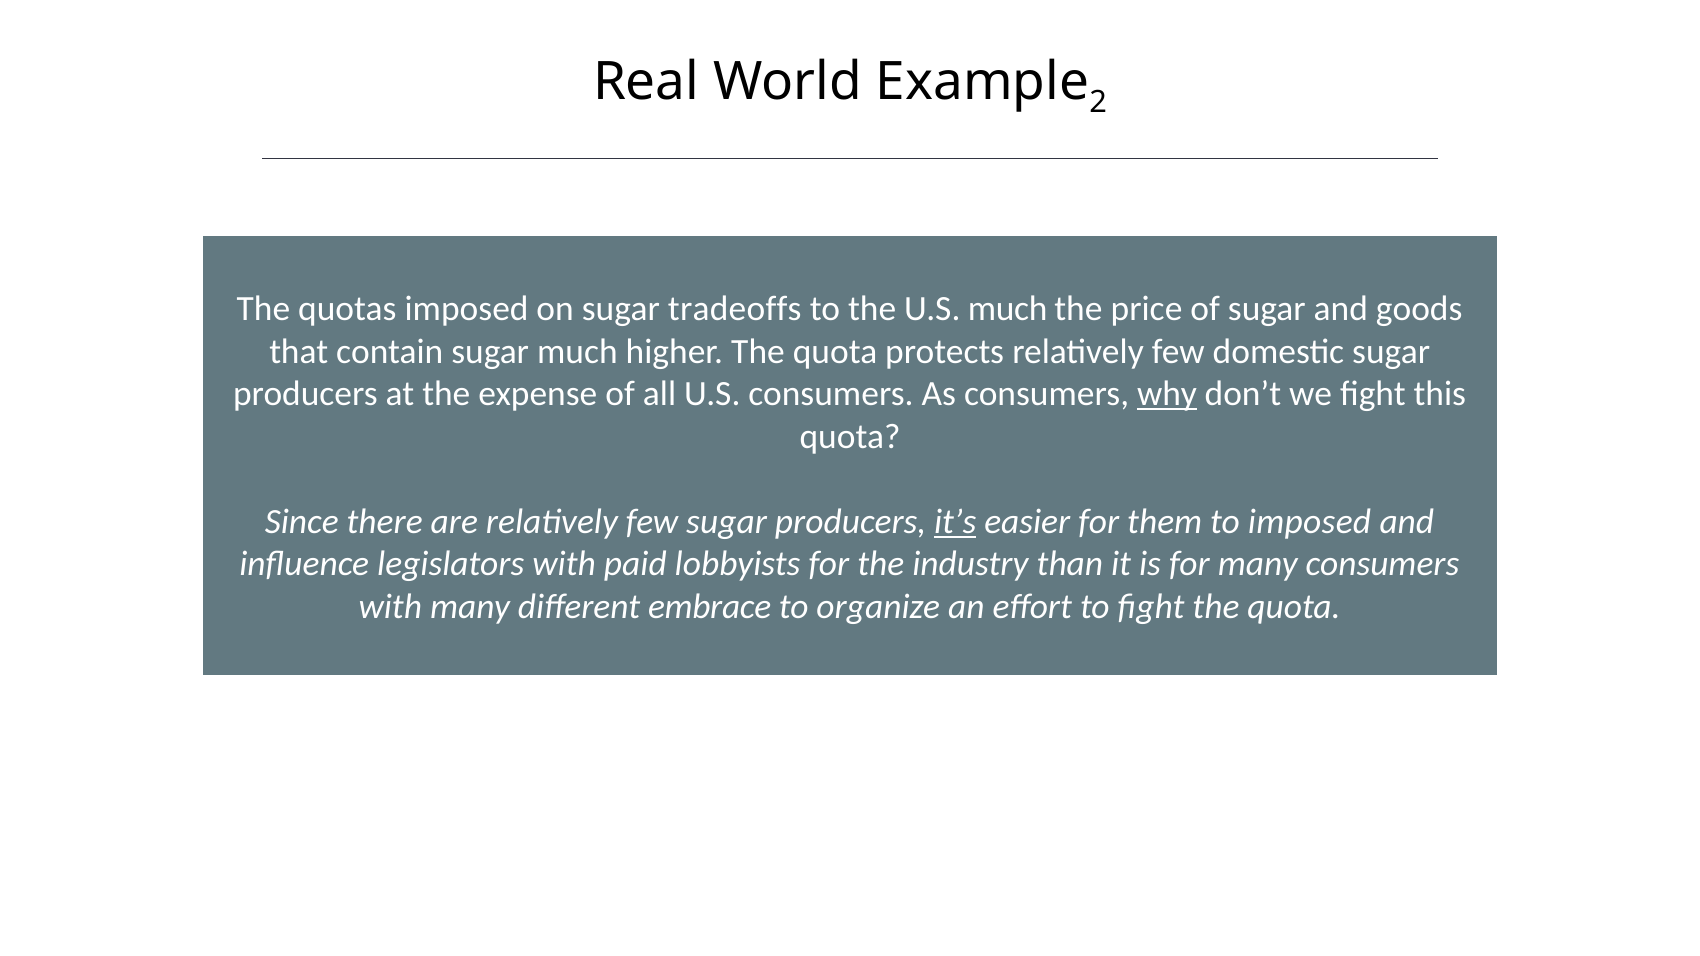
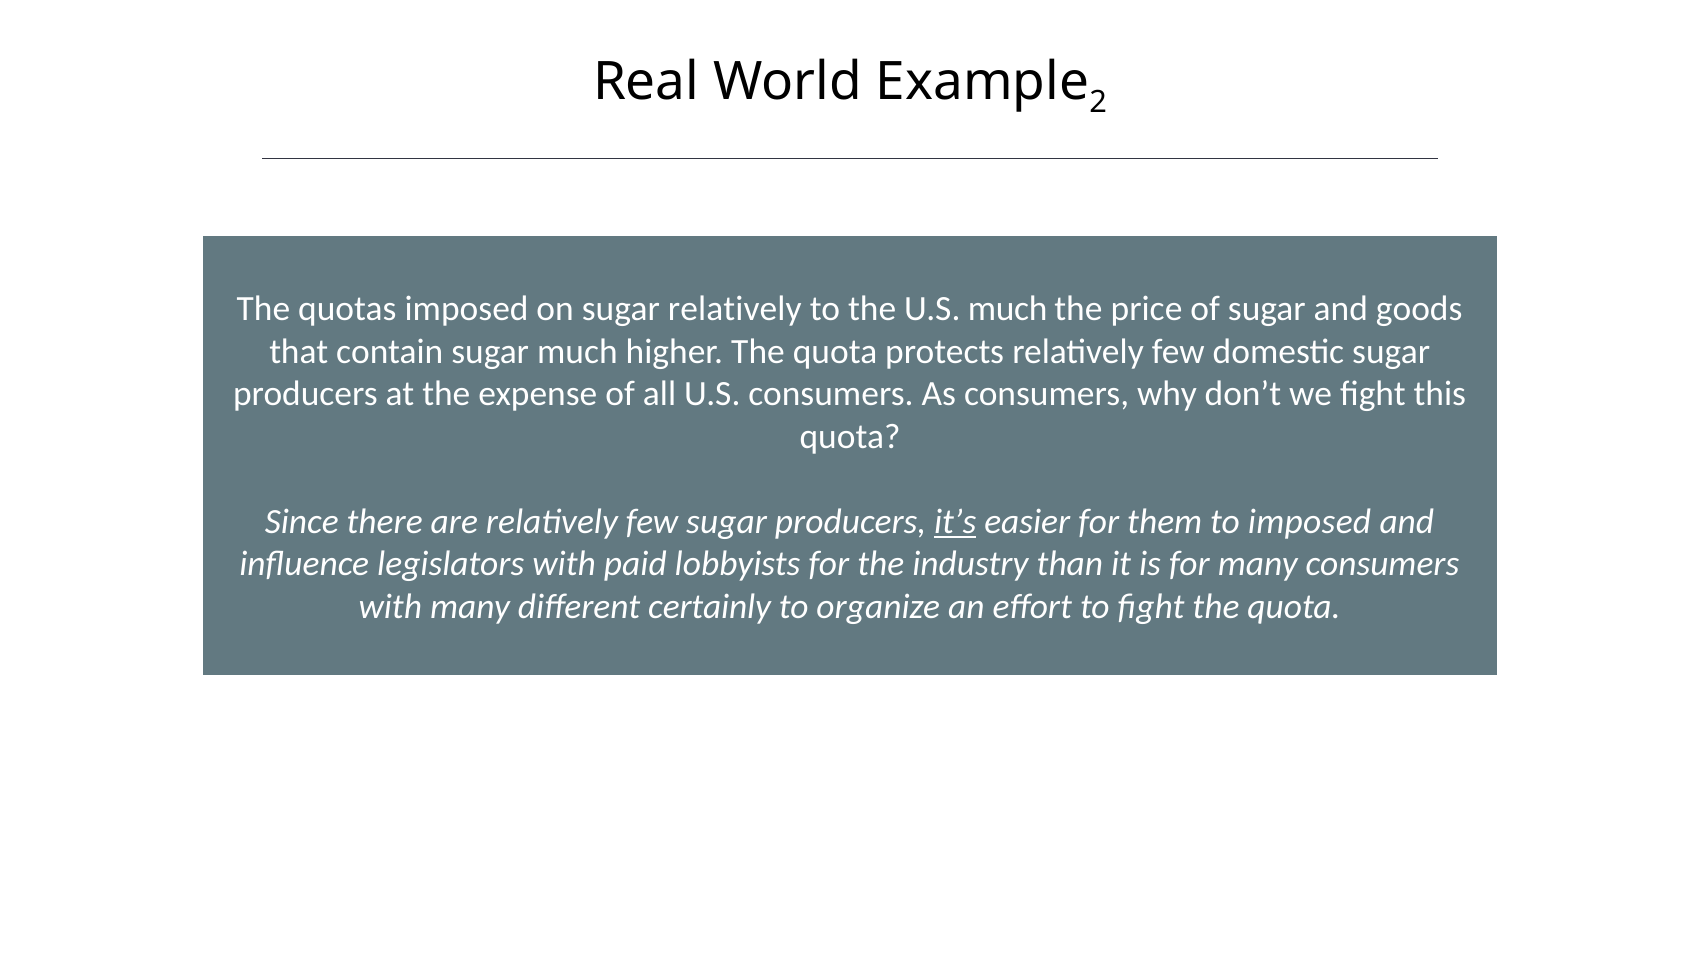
sugar tradeoffs: tradeoffs -> relatively
why underline: present -> none
embrace: embrace -> certainly
